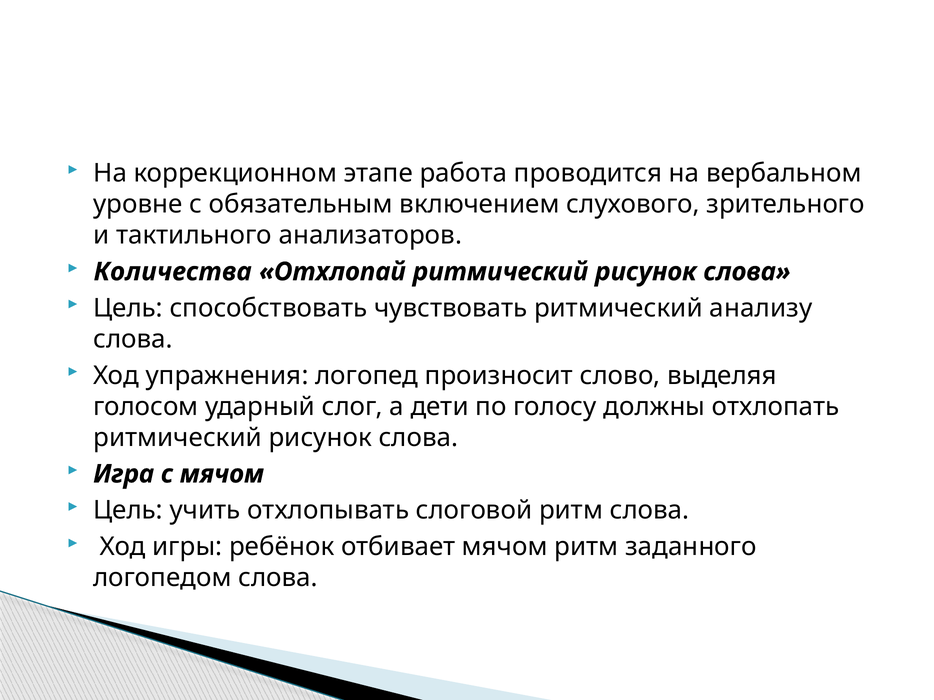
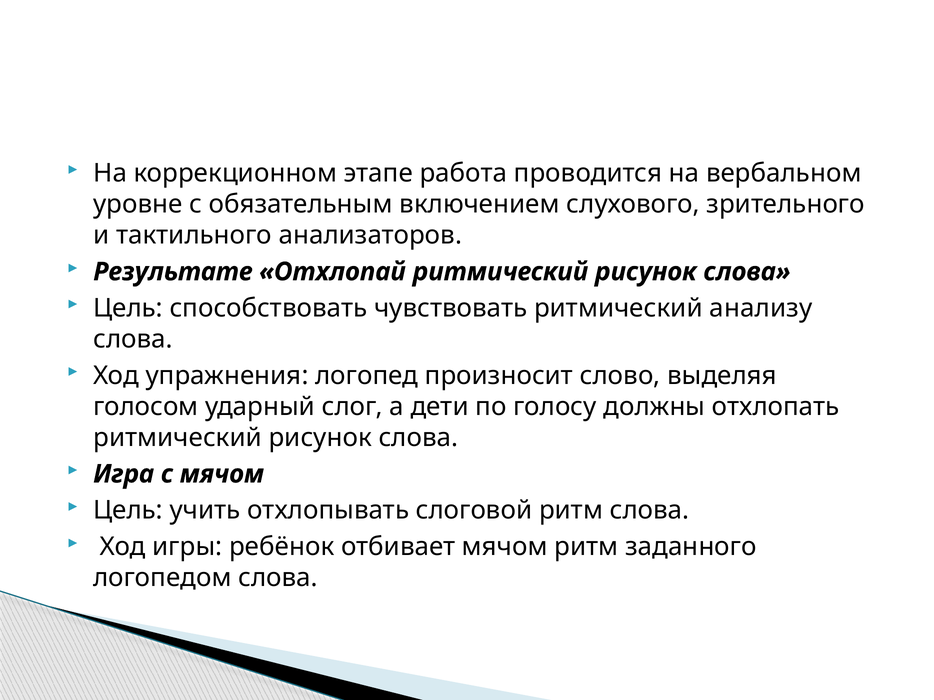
Количества: Количества -> Результате
